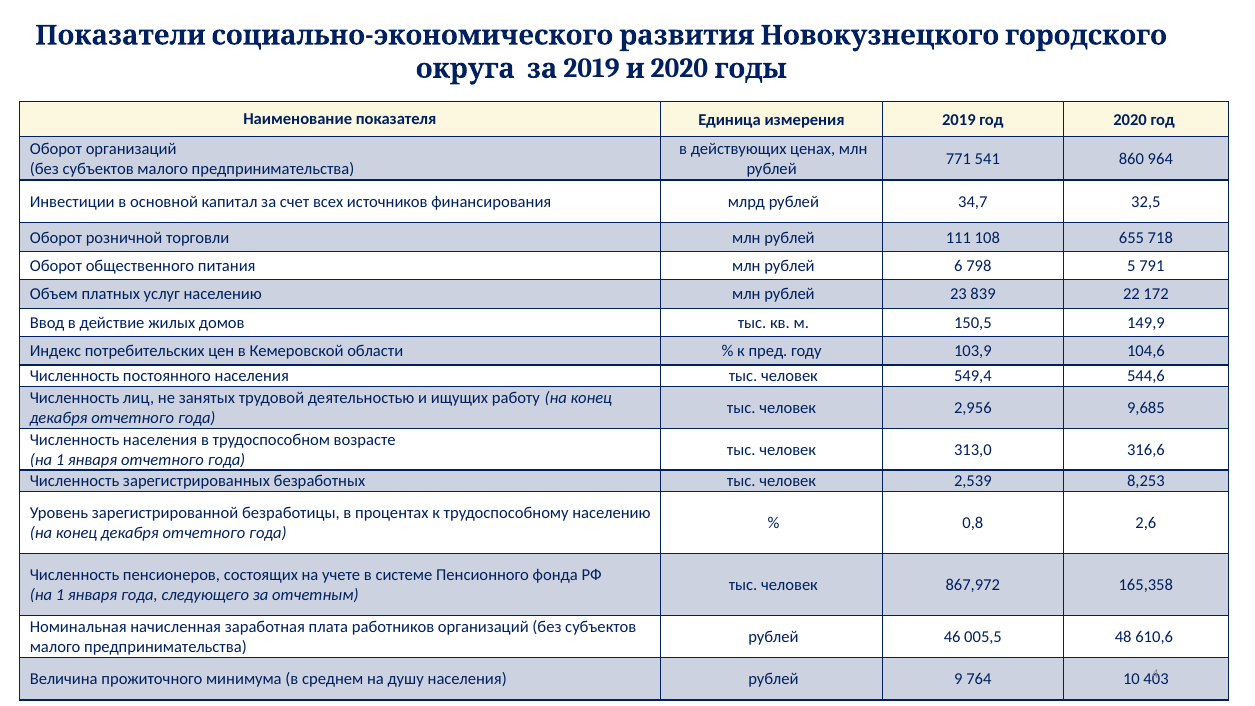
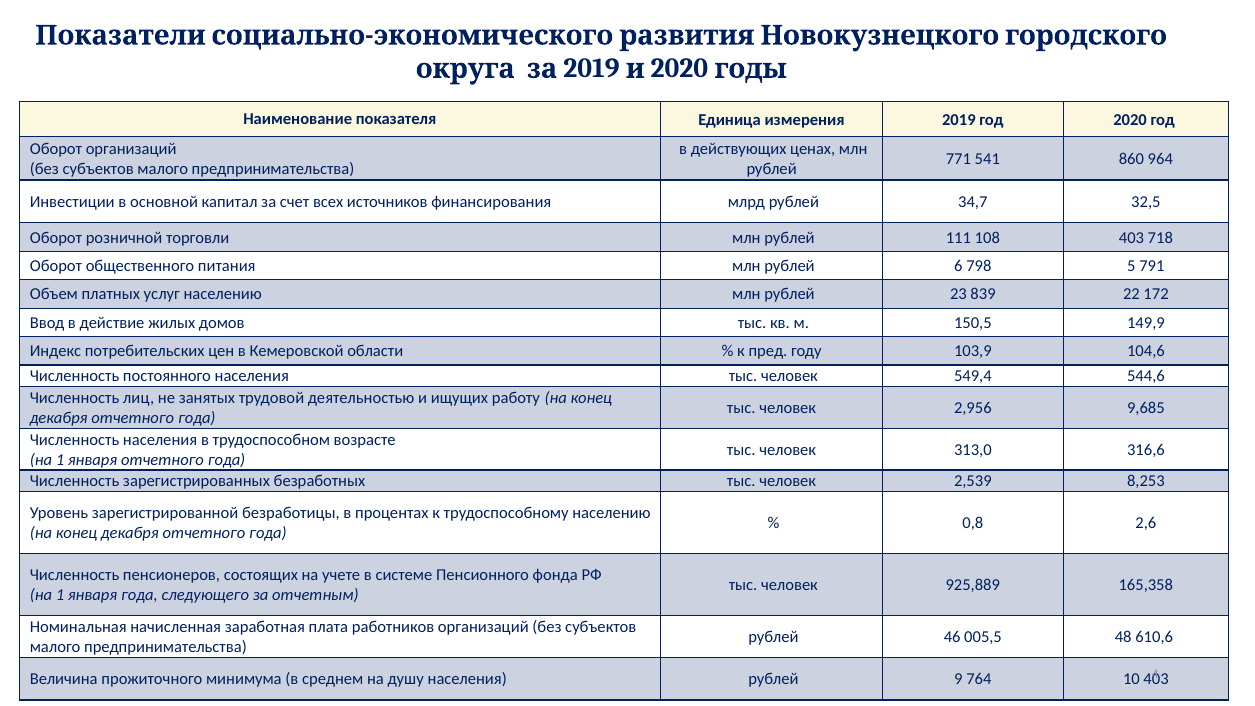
108 655: 655 -> 403
867,972: 867,972 -> 925,889
